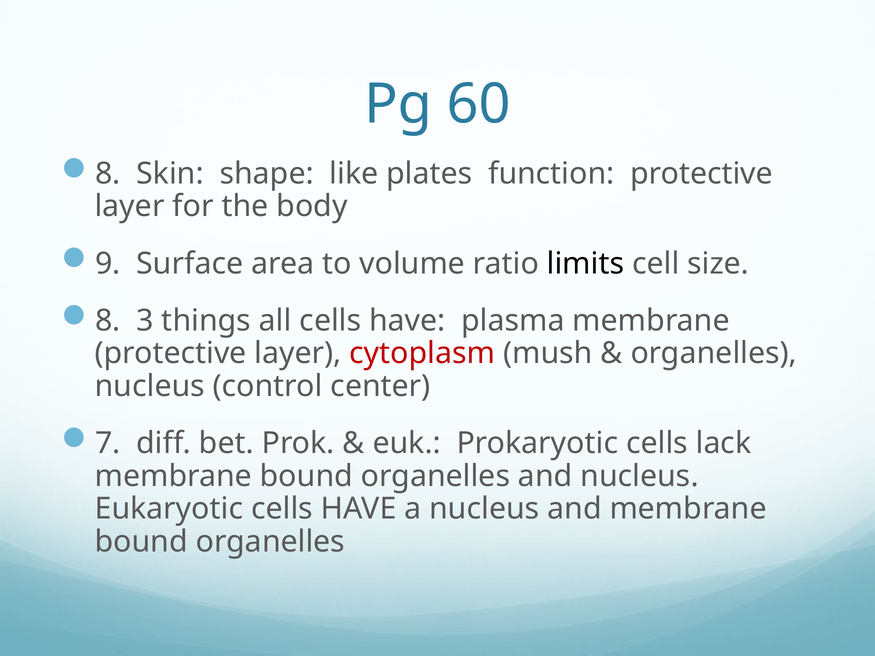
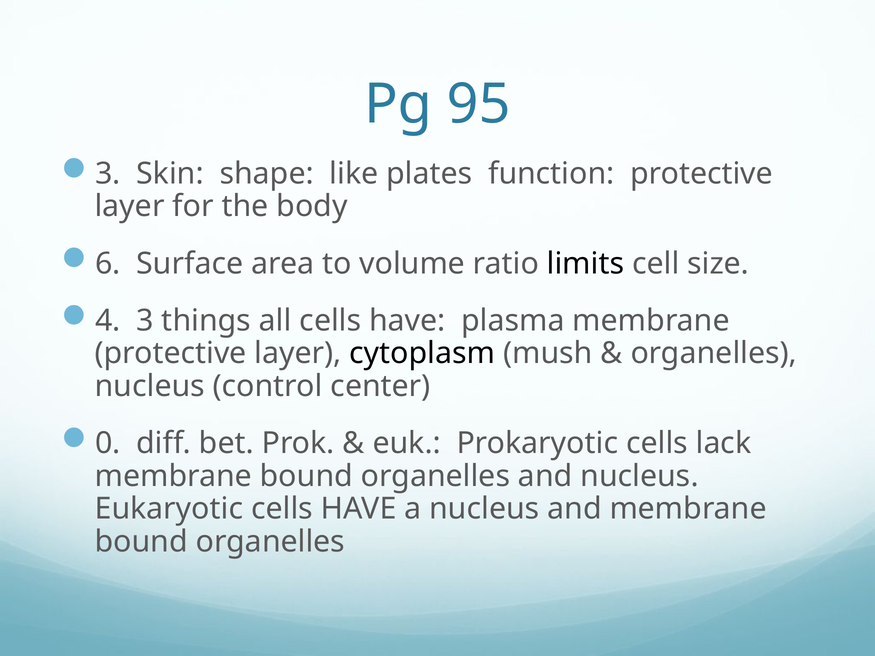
60: 60 -> 95
8 at (108, 174): 8 -> 3
9: 9 -> 6
8 at (108, 321): 8 -> 4
cytoplasm colour: red -> black
7: 7 -> 0
